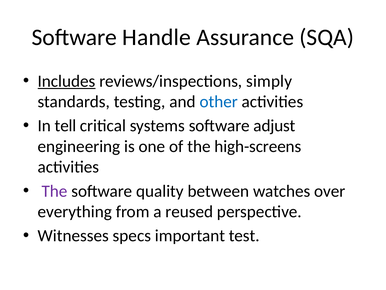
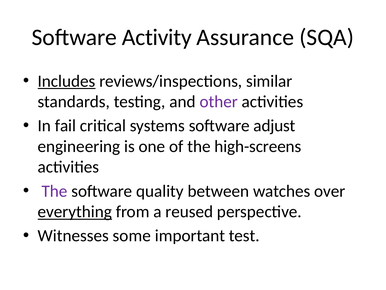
Handle: Handle -> Activity
simply: simply -> similar
other colour: blue -> purple
tell: tell -> fail
everything underline: none -> present
specs: specs -> some
